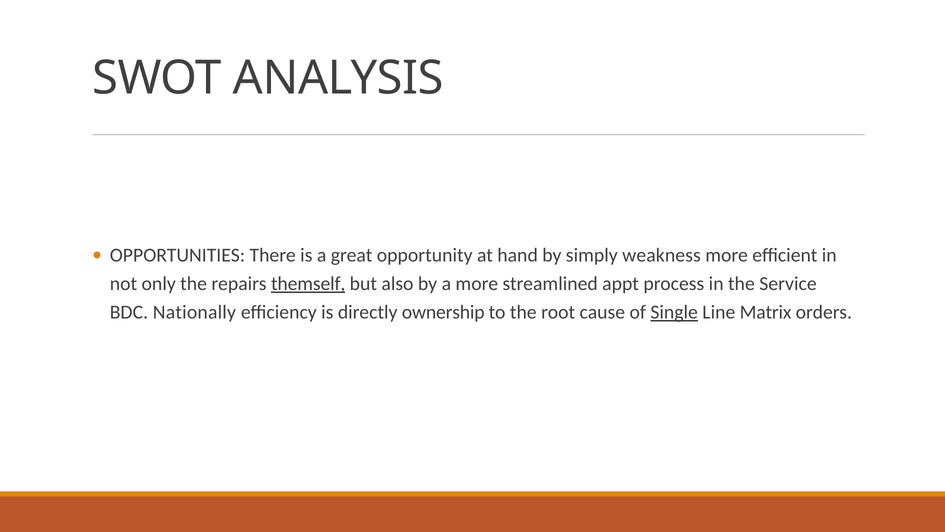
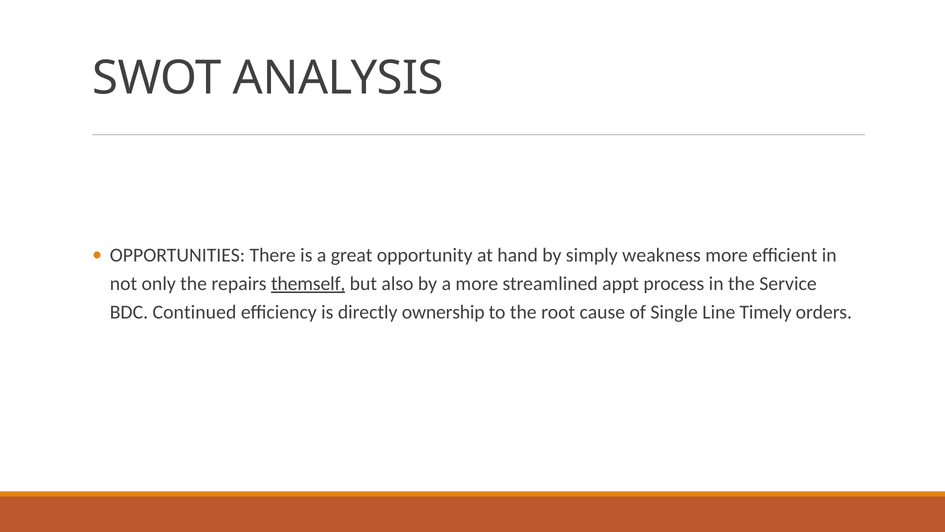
Nationally: Nationally -> Continued
Single underline: present -> none
Matrix: Matrix -> Timely
